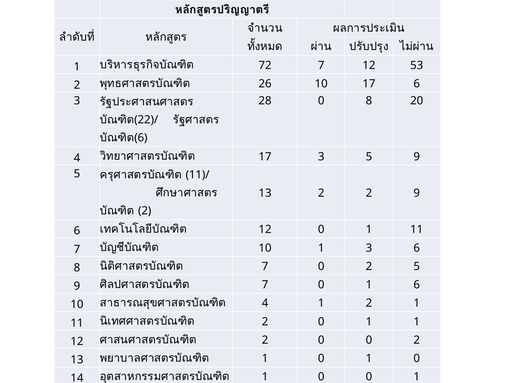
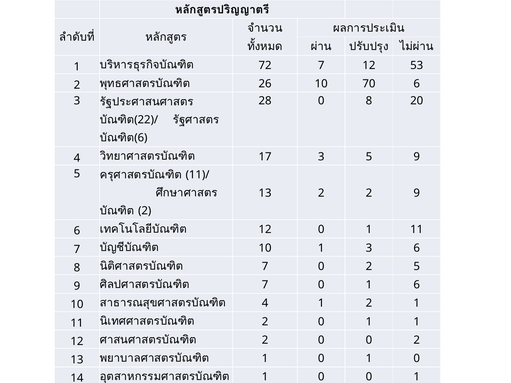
10 17: 17 -> 70
